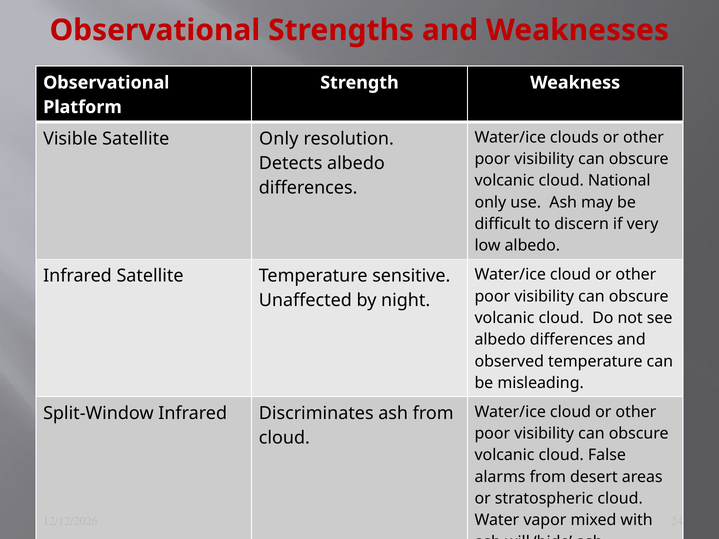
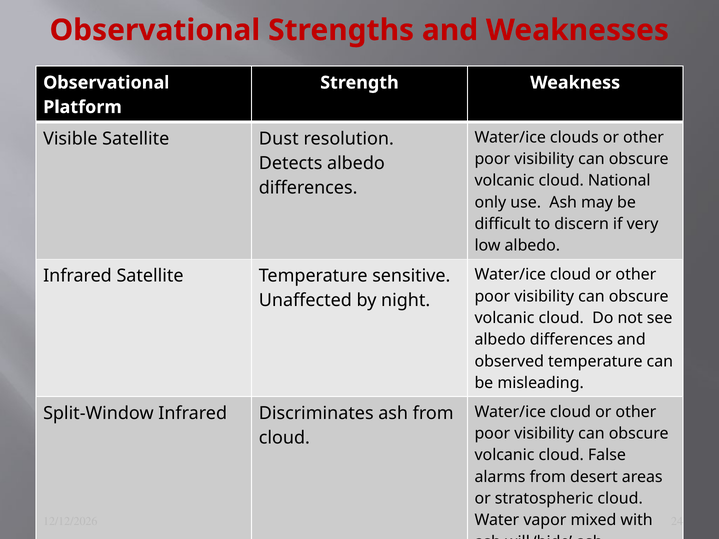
Satellite Only: Only -> Dust
